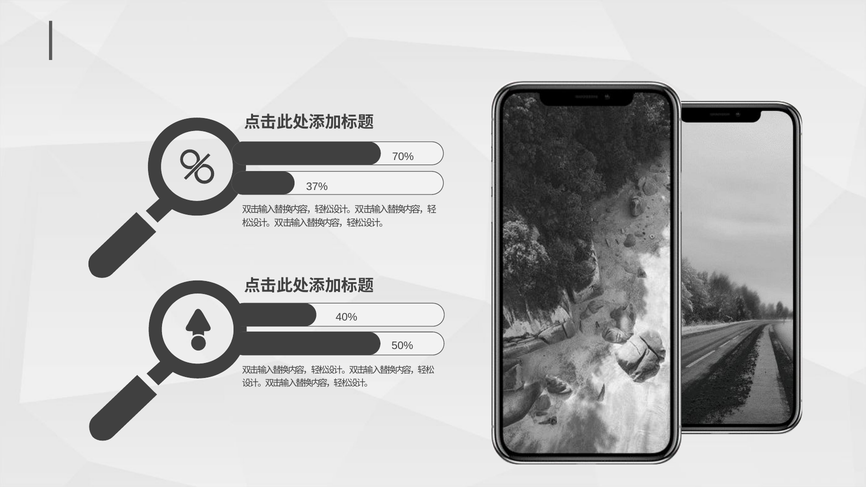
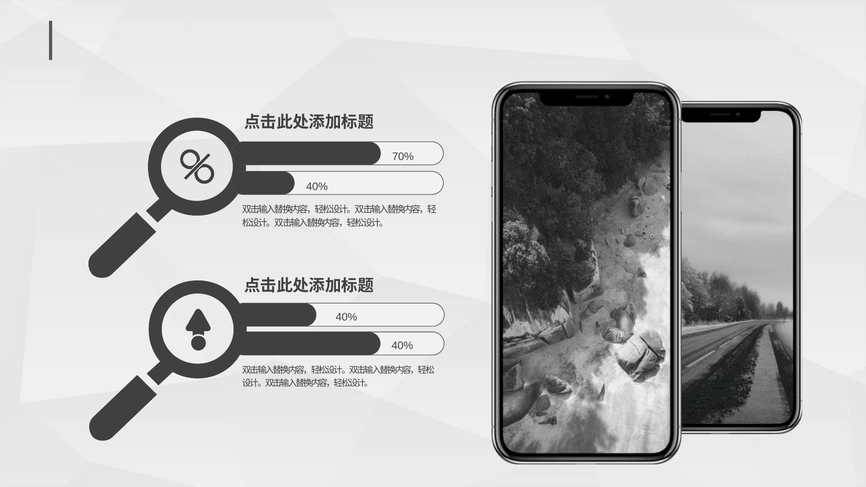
37% at (317, 187): 37% -> 40%
50% at (402, 346): 50% -> 40%
